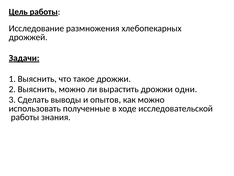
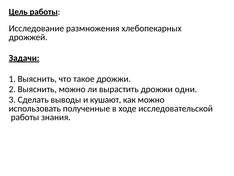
опытов: опытов -> кушают
